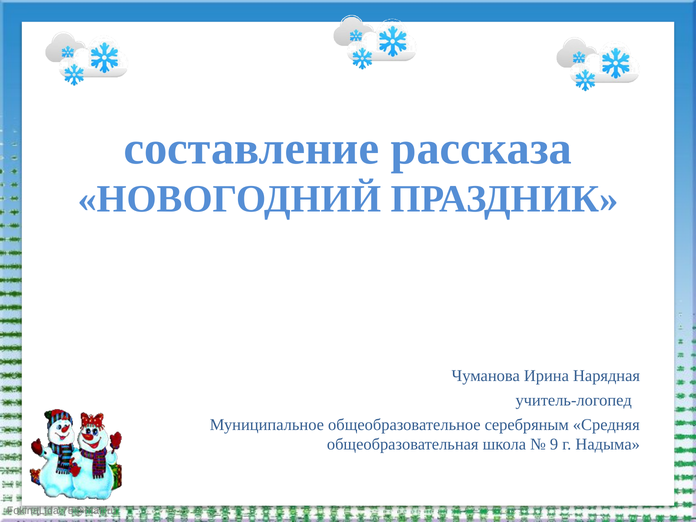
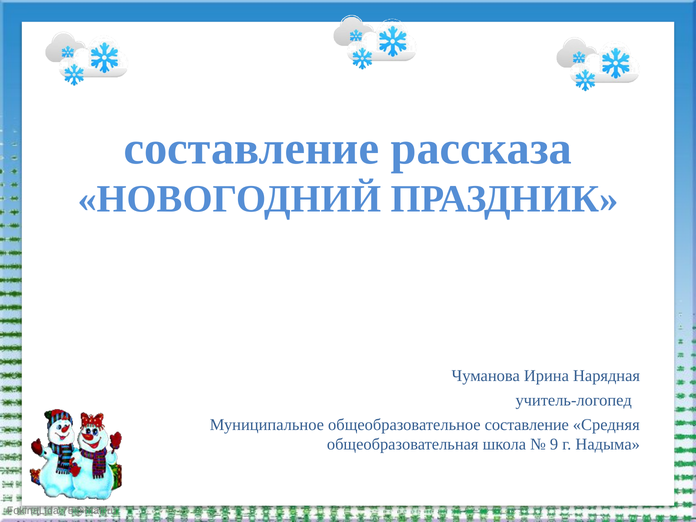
общеобразовательное серебряным: серебряным -> составление
